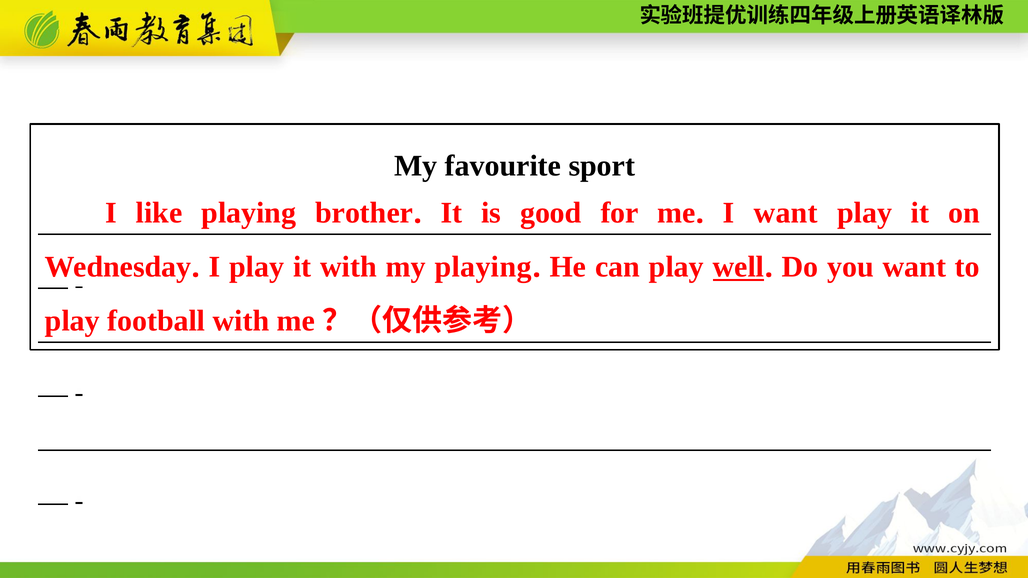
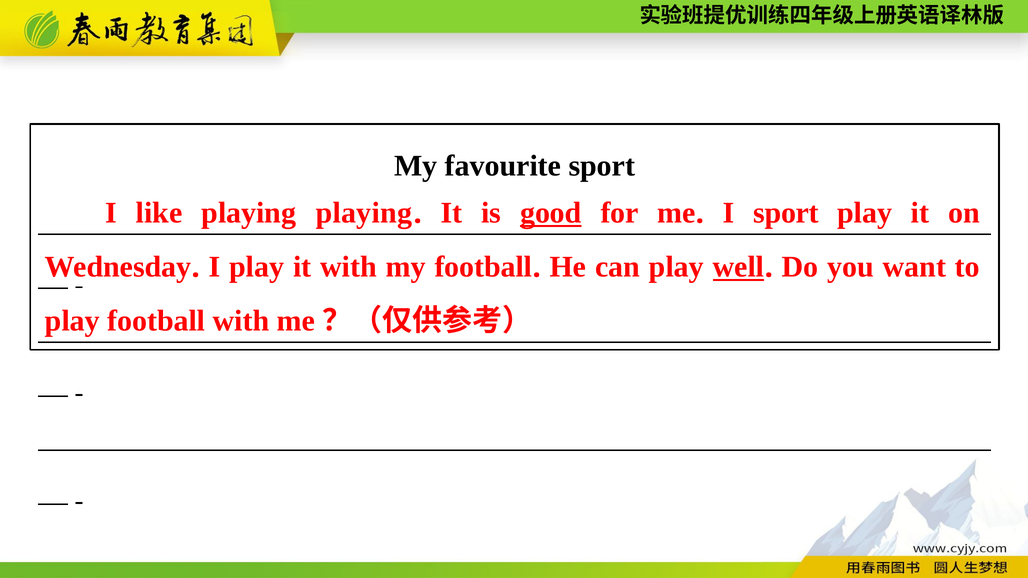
playing brother: brother -> playing
good underline: none -> present
I want: want -> sport
my playing: playing -> football
